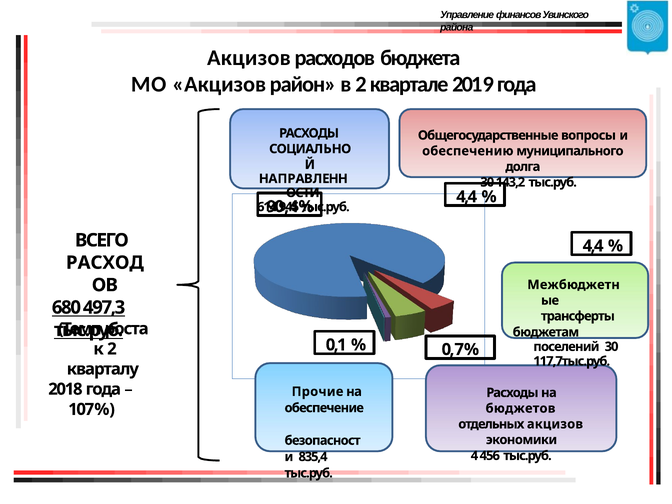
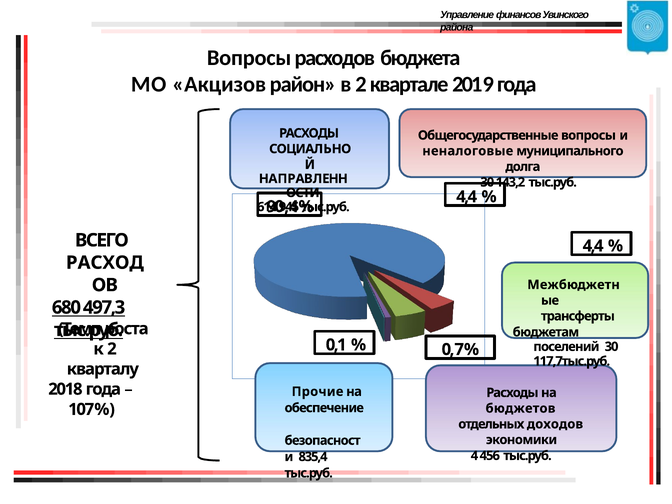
Акцизов at (249, 58): Акцизов -> Вопросы
обеспечению: обеспечению -> неналоговые
отдельных акцизов: акцизов -> доходов
